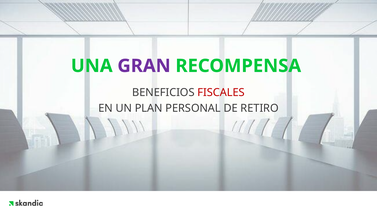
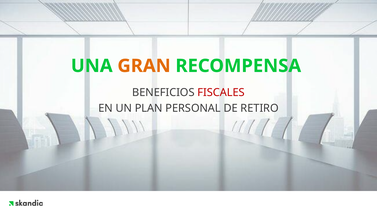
GRAN colour: purple -> orange
